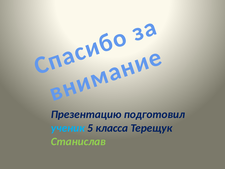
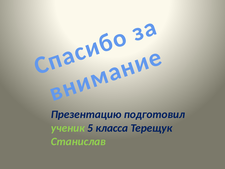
ученик colour: light blue -> light green
